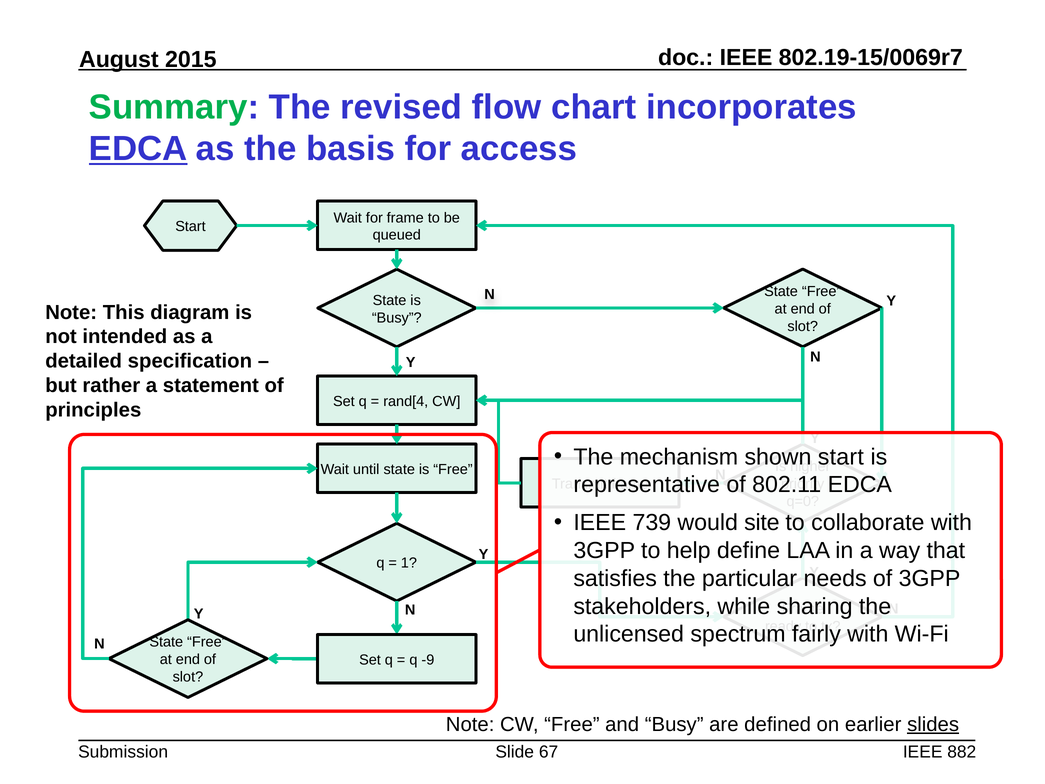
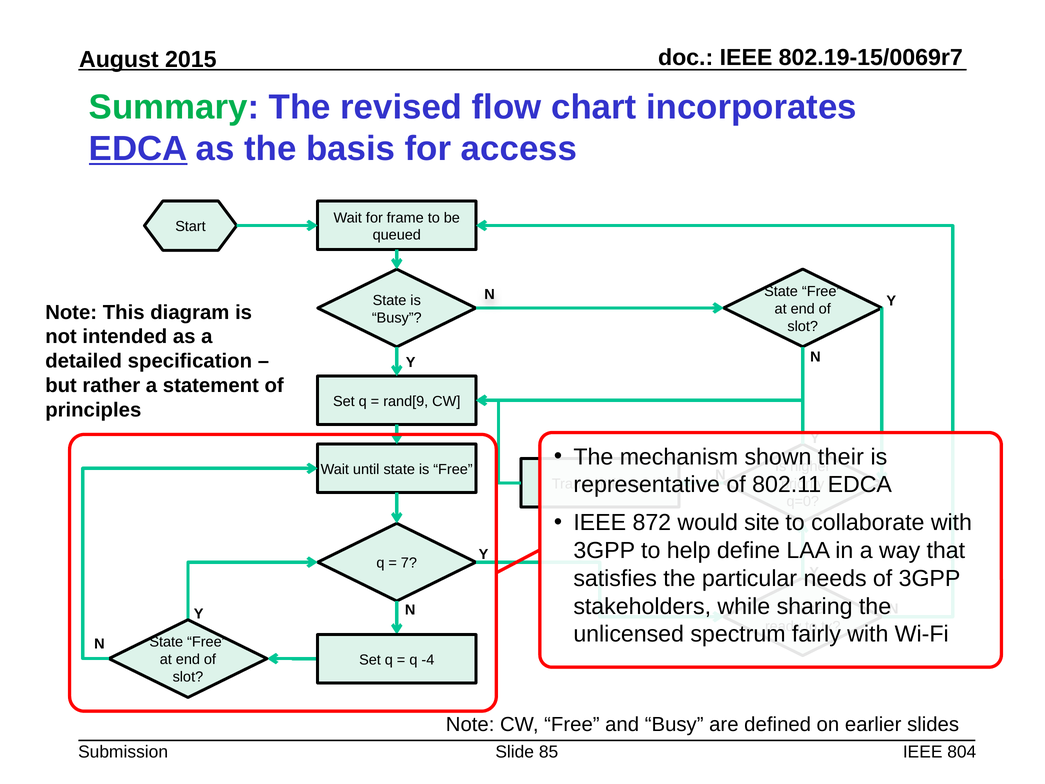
rand[4: rand[4 -> rand[9
start at (841, 457): start -> their
739: 739 -> 872
1: 1 -> 7
-9: -9 -> -4
slides underline: present -> none
67: 67 -> 85
882: 882 -> 804
